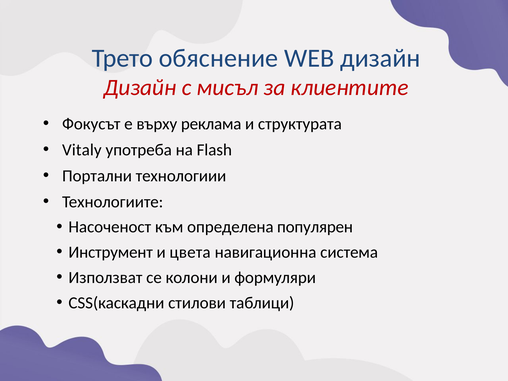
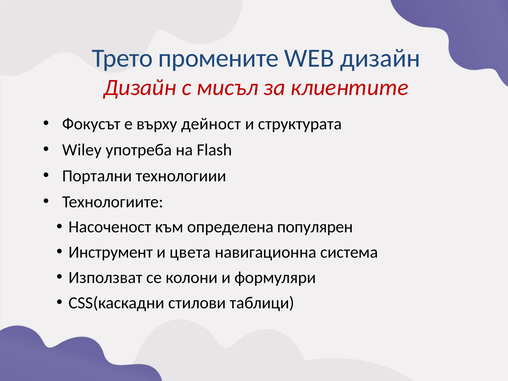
обяснение: обяснение -> промените
реклама: реклама -> дейност
Vitaly: Vitaly -> Wiley
